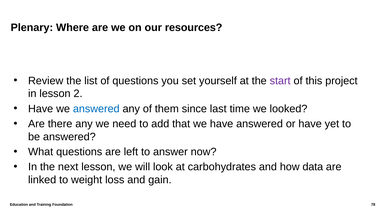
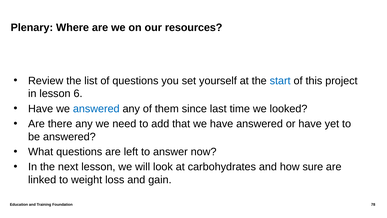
start colour: purple -> blue
2: 2 -> 6
data: data -> sure
